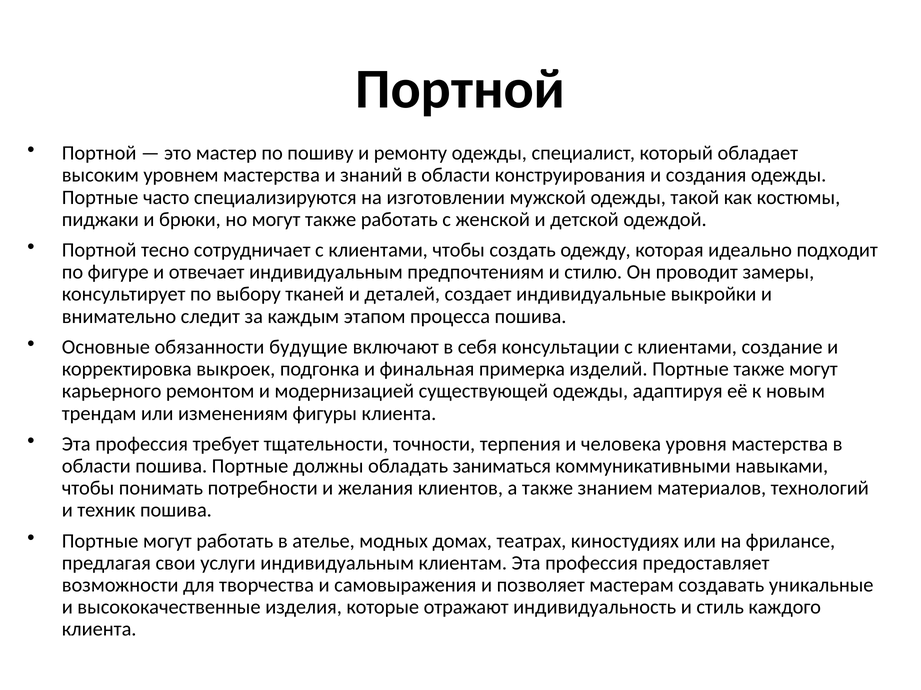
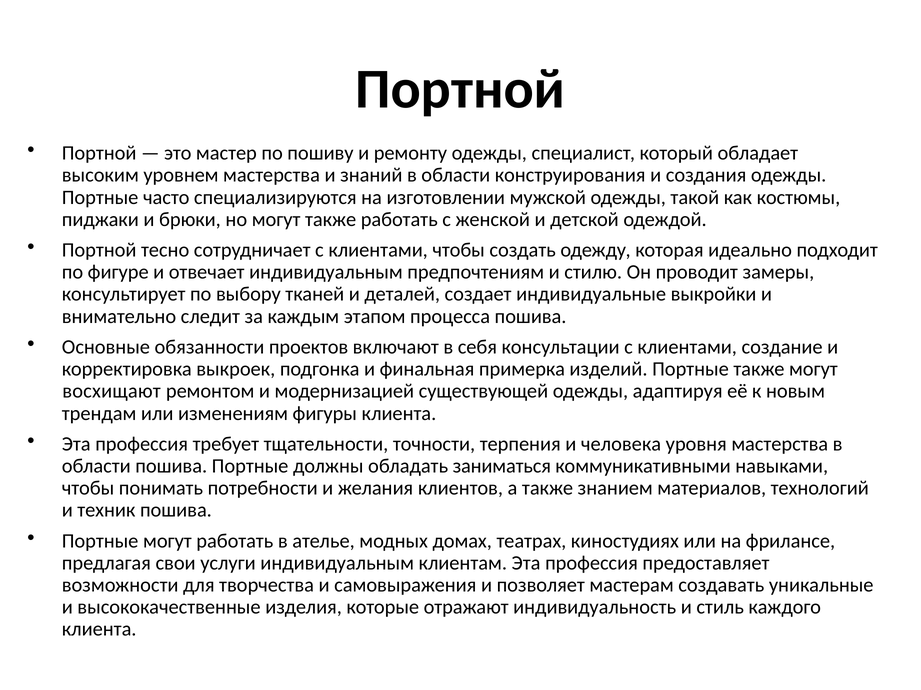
будущие: будущие -> проектов
карьерного: карьерного -> восхищают
